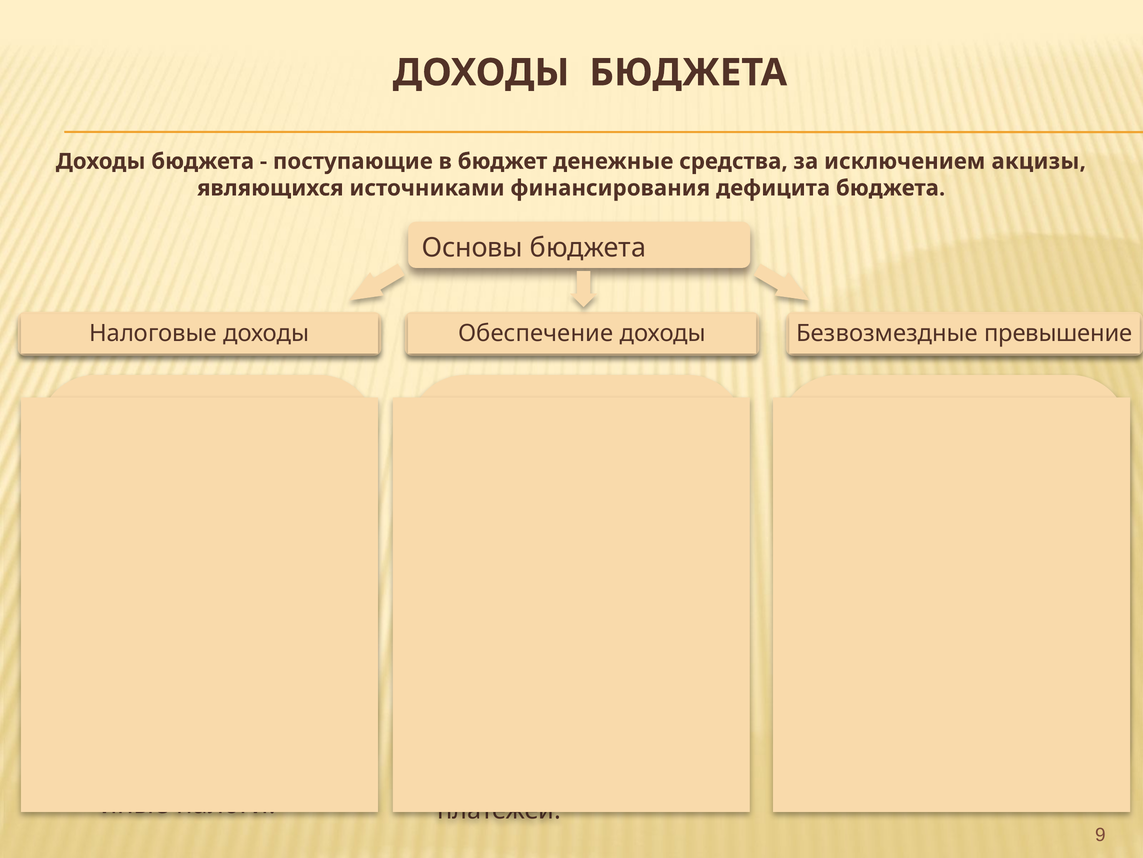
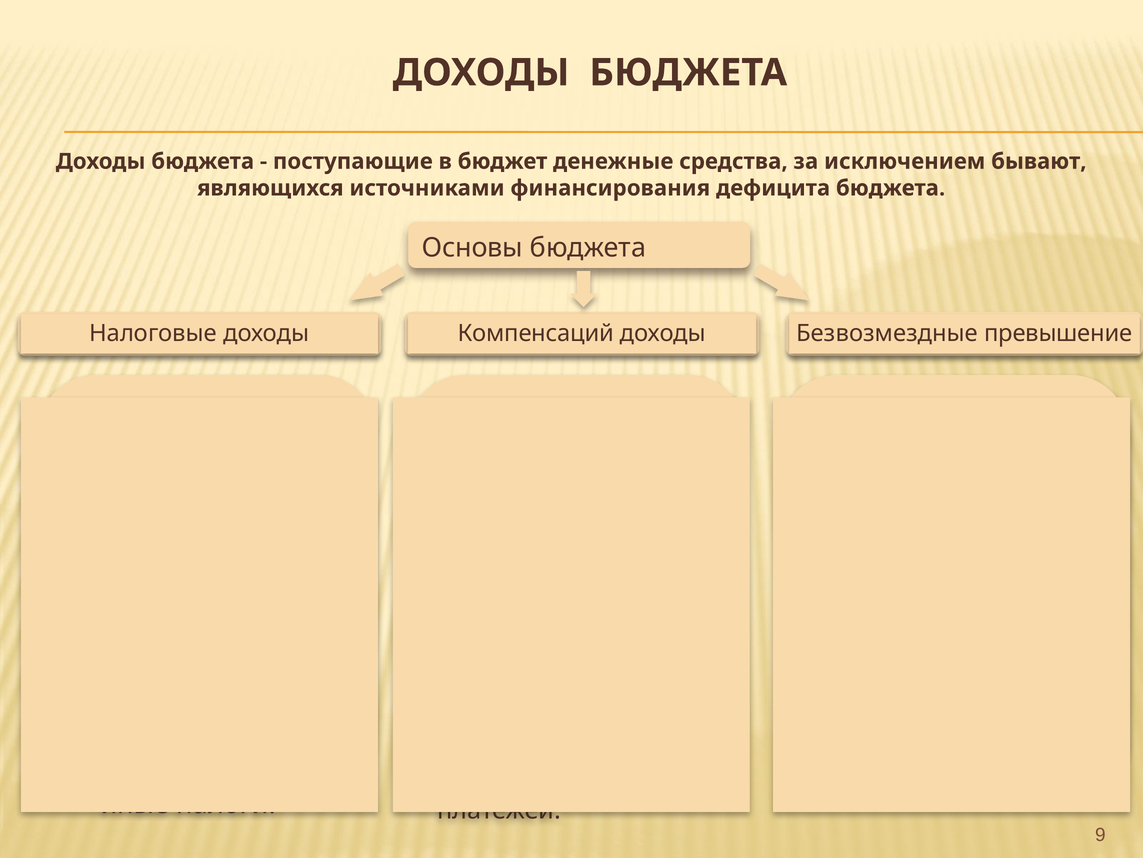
исключением акцизы: акцизы -> бывают
Обеспечение: Обеспечение -> Компенсаций
